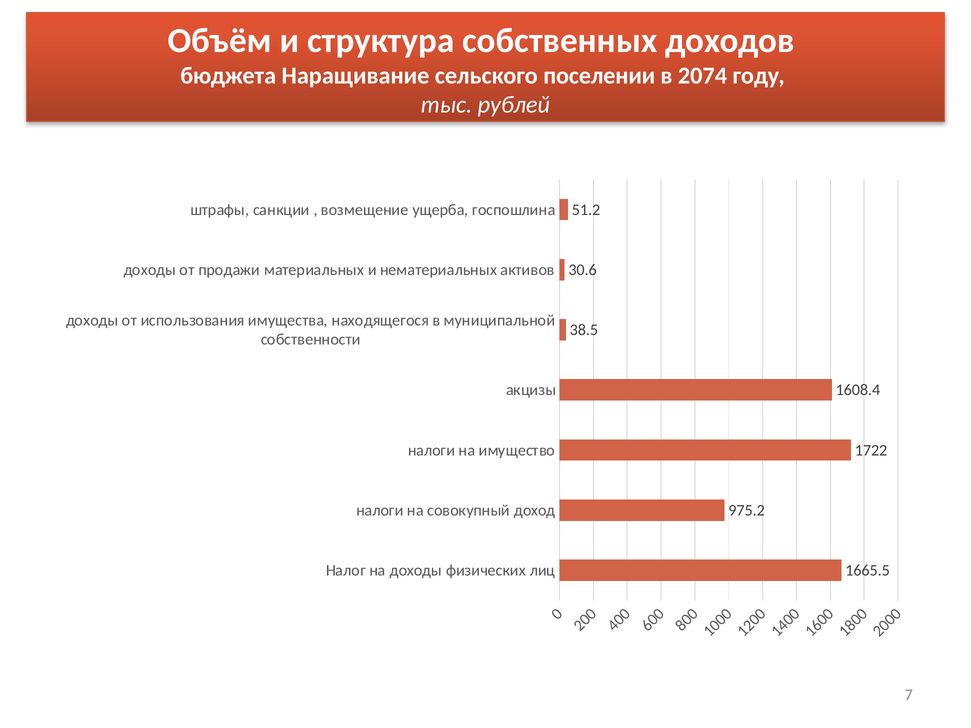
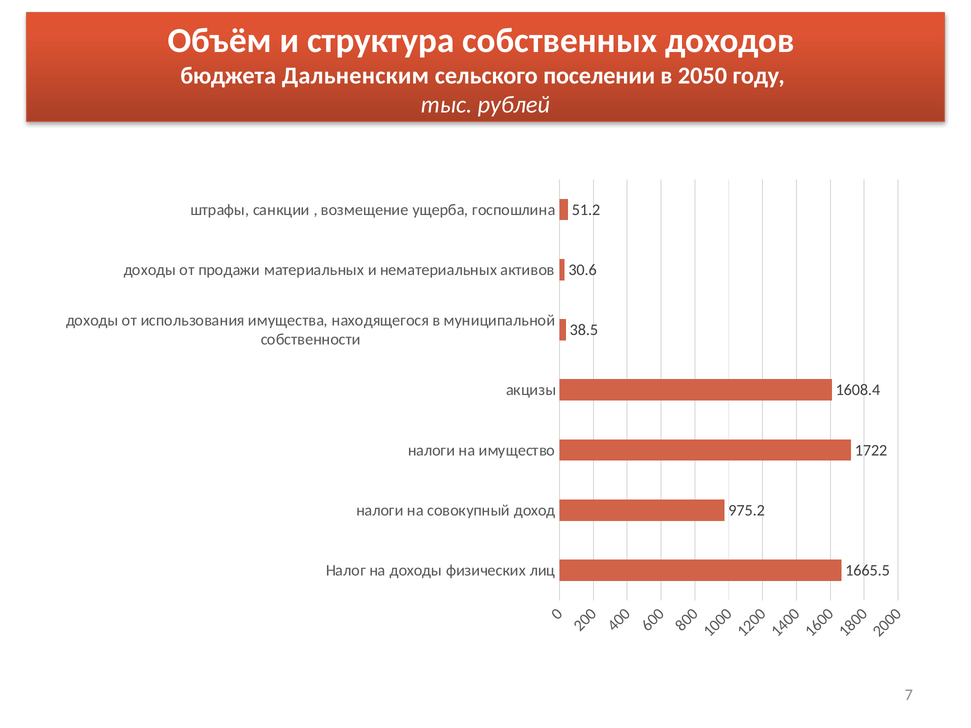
Наращивание: Наращивание -> Дальненским
2074: 2074 -> 2050
